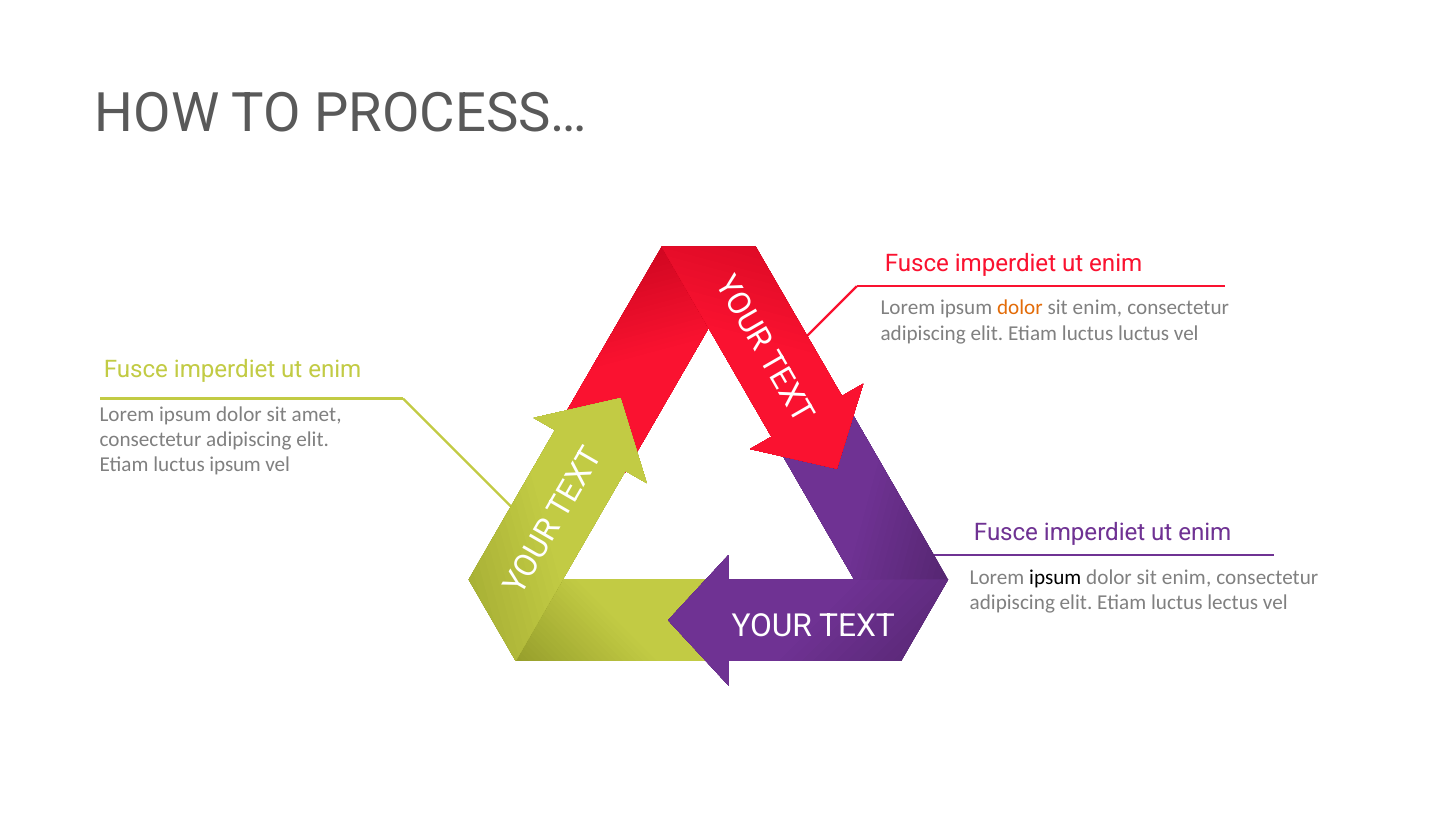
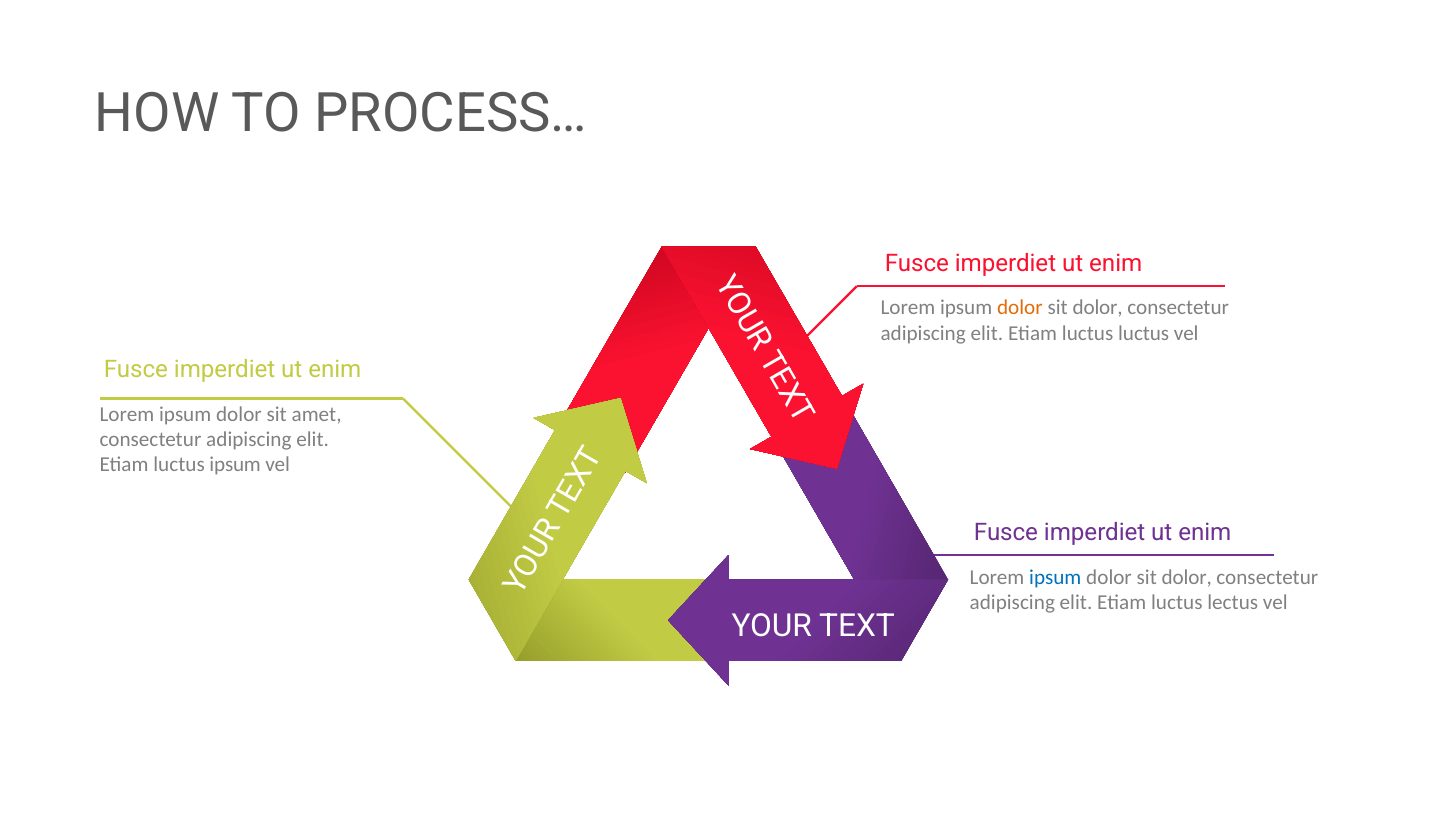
enim at (1097, 308): enim -> dolor
ipsum at (1055, 578) colour: black -> blue
enim at (1187, 578): enim -> dolor
